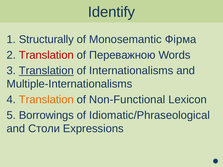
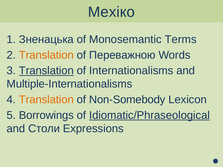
Identify: Identify -> Мехіко
Structurally: Structurally -> Зненацька
Фірма: Фірма -> Terms
Translation at (46, 55) colour: red -> orange
Non-Functional: Non-Functional -> Non-Somebody
Idiomatic/Phraseological underline: none -> present
